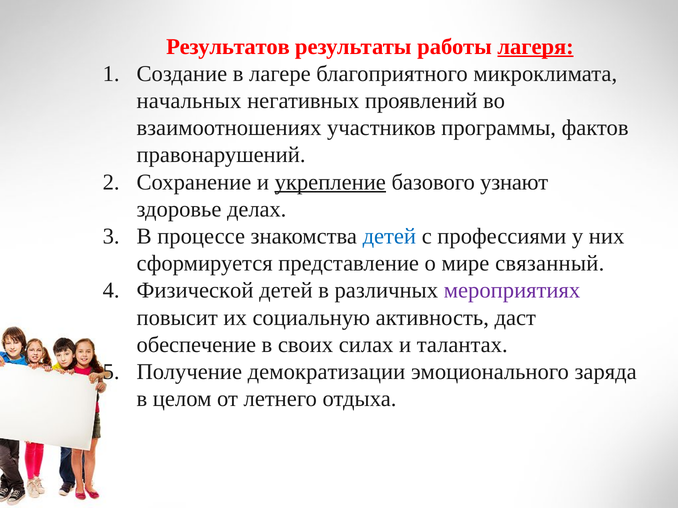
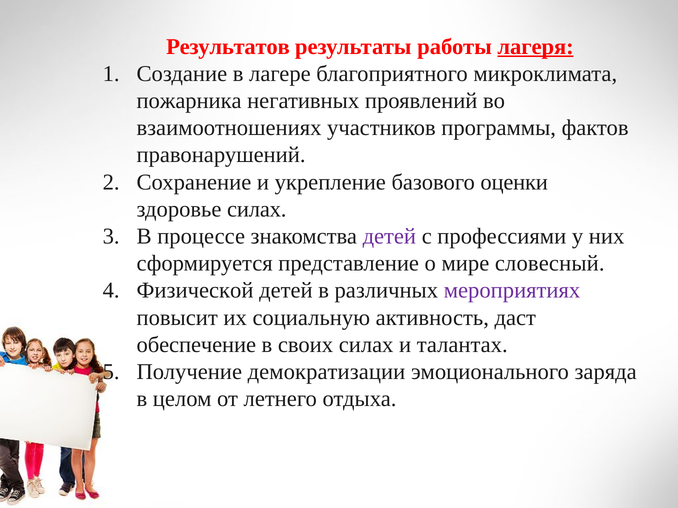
начальных: начальных -> пожарника
укрепление underline: present -> none
узнают: узнают -> оценки
здоровье делах: делах -> силах
детей at (389, 237) colour: blue -> purple
связанный: связанный -> словесный
